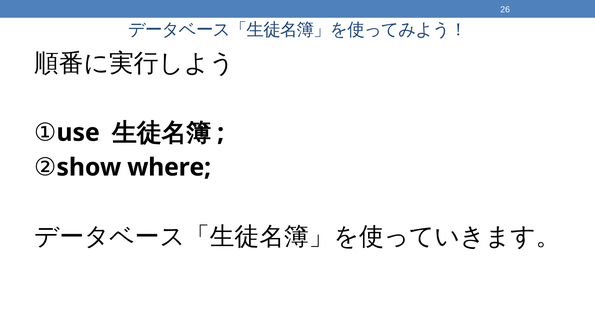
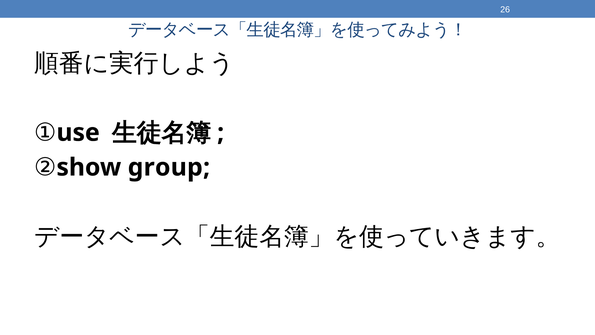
where: where -> group
